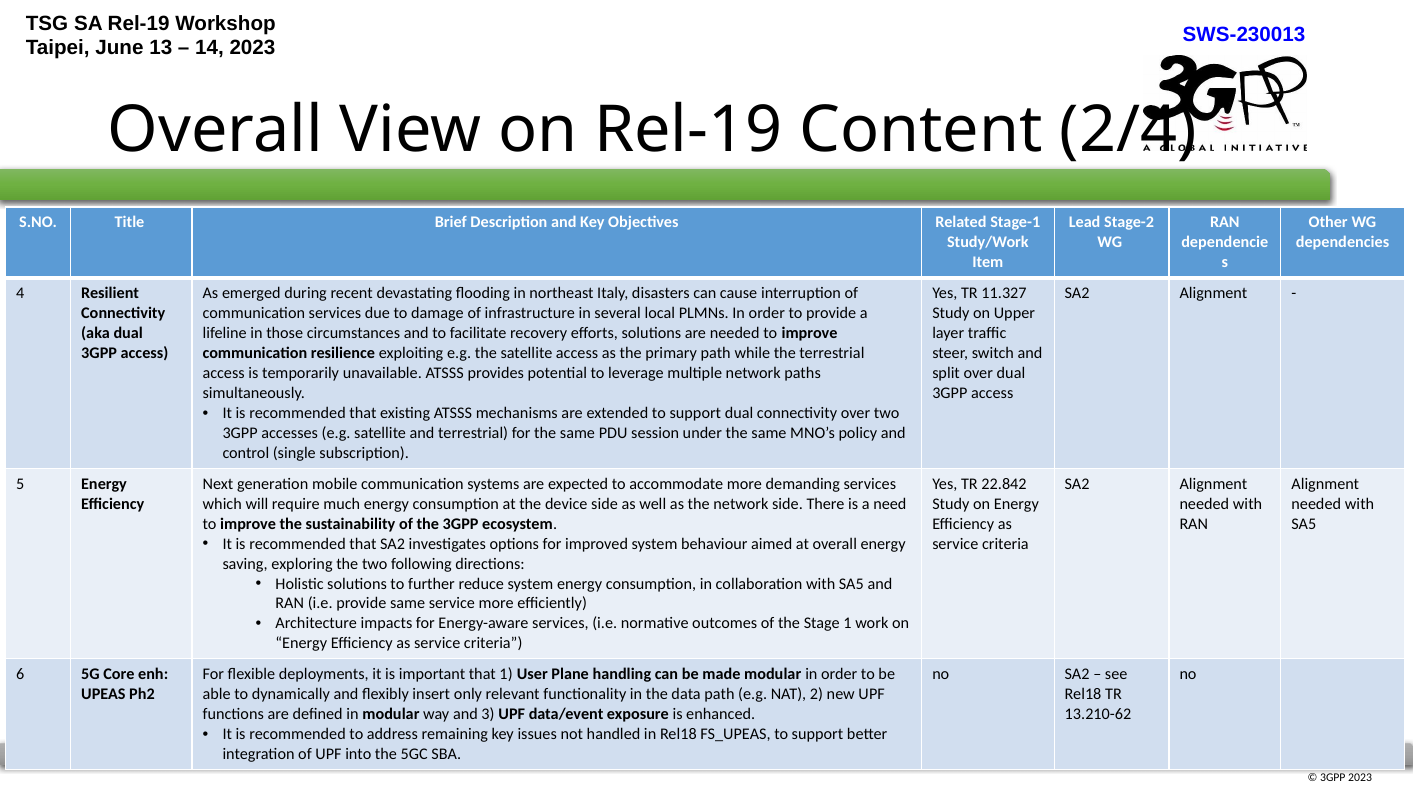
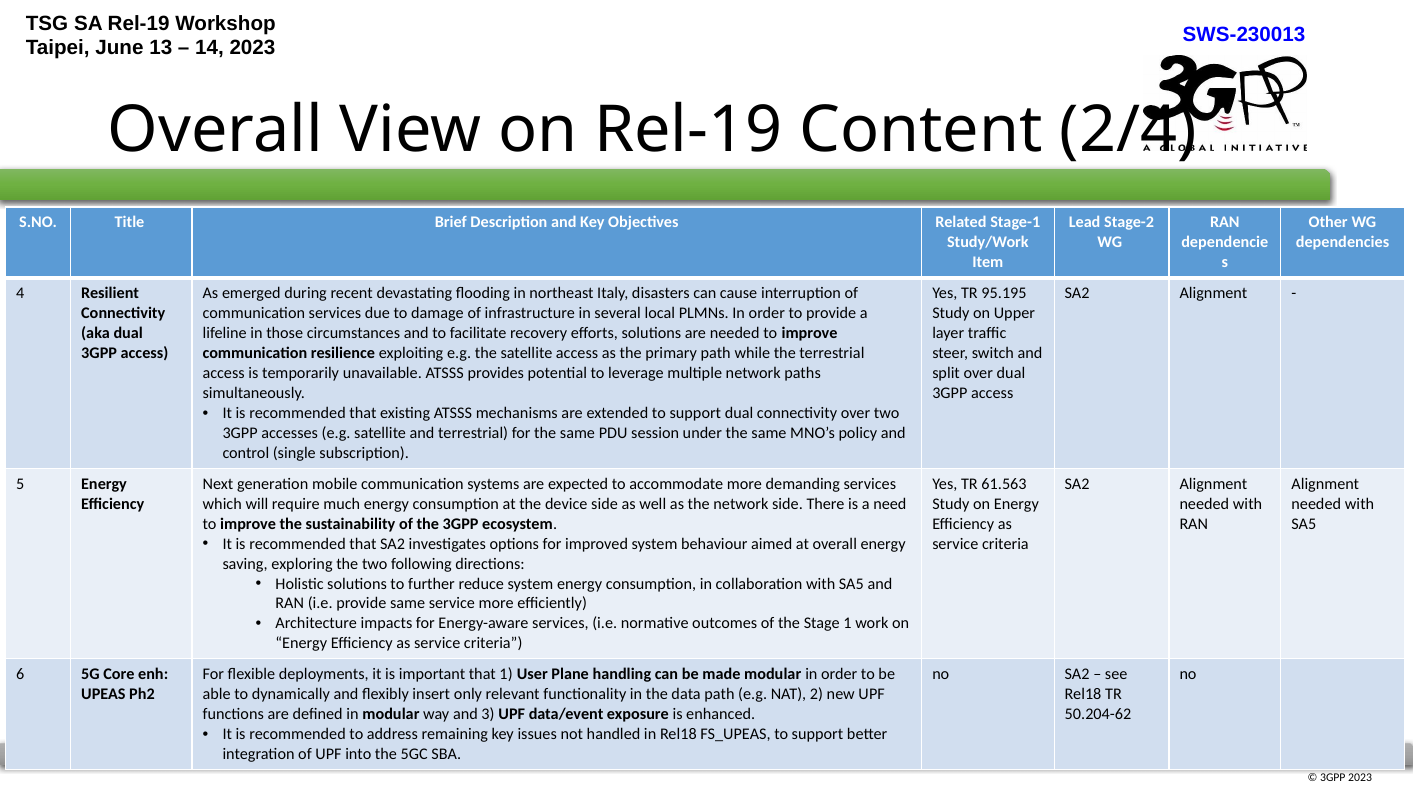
11.327: 11.327 -> 95.195
22.842: 22.842 -> 61.563
13.210-62: 13.210-62 -> 50.204-62
